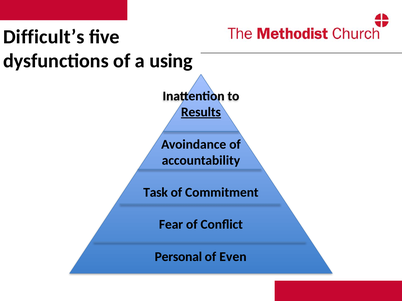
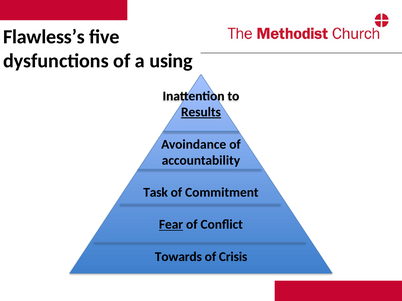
Difficult’s: Difficult’s -> Flawless’s
Fear underline: none -> present
Personal: Personal -> Towards
Even: Even -> Crisis
